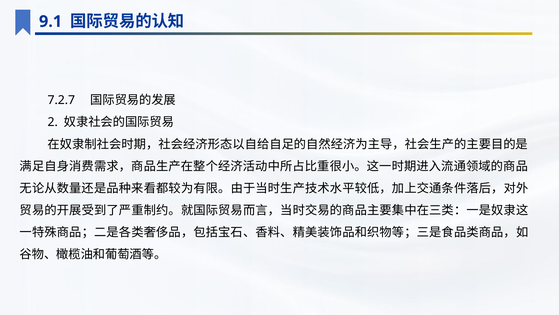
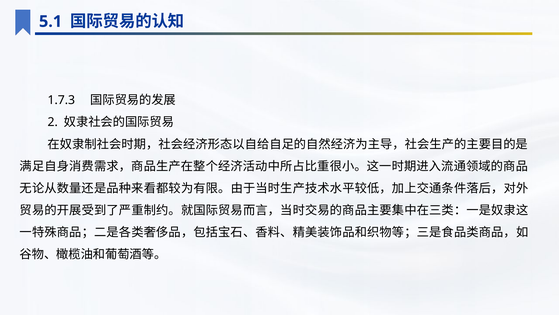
9.1: 9.1 -> 5.1
7.2.7: 7.2.7 -> 1.7.3
